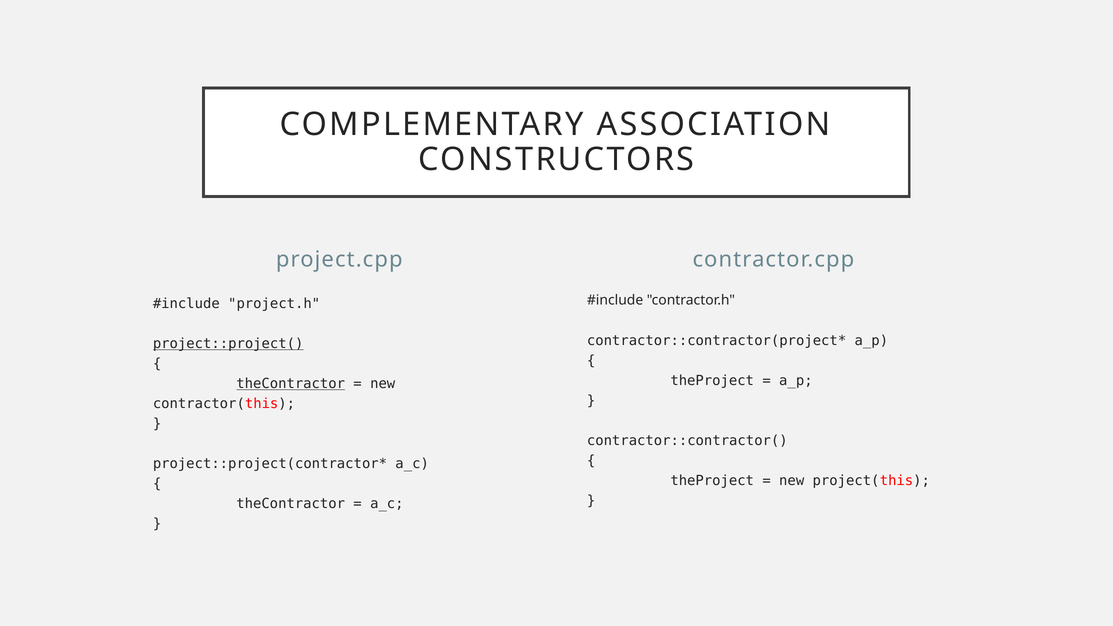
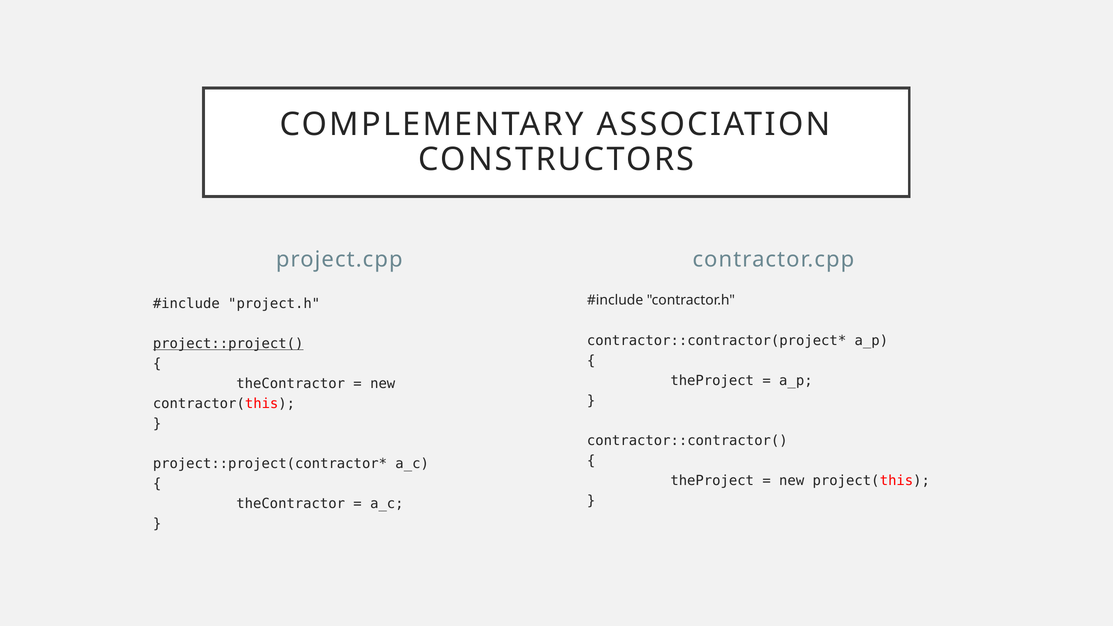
theContractor at (291, 384) underline: present -> none
